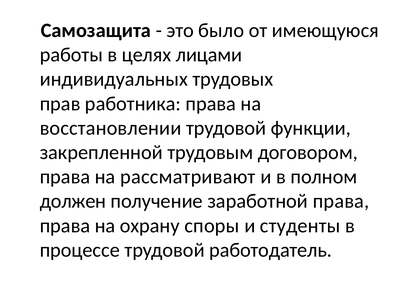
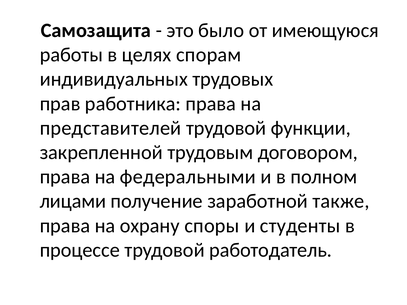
лицами: лицами -> спорам
восстановлении: восстановлении -> представителей
рассматривают: рассматривают -> федеральными
должен: должен -> лицами
заработной права: права -> также
